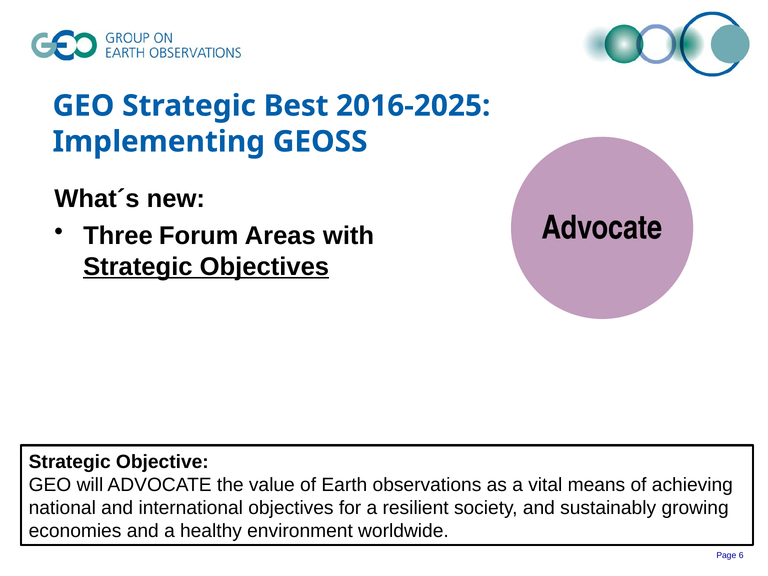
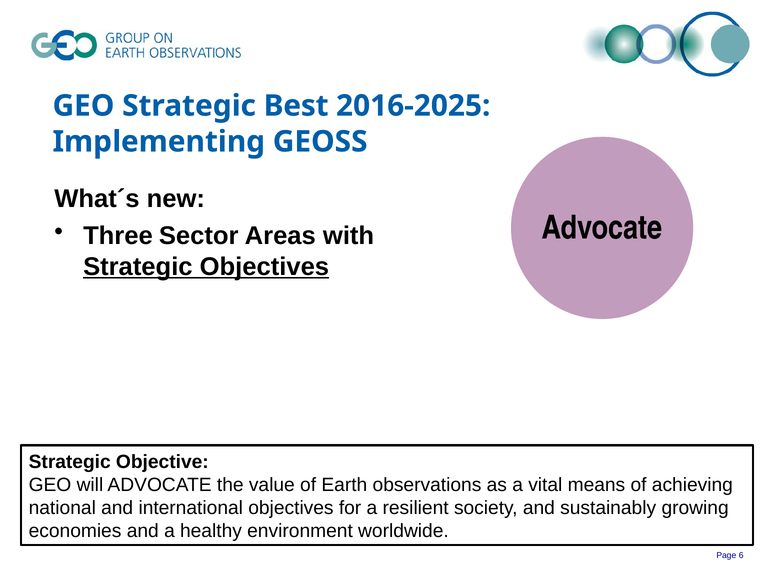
Forum: Forum -> Sector
